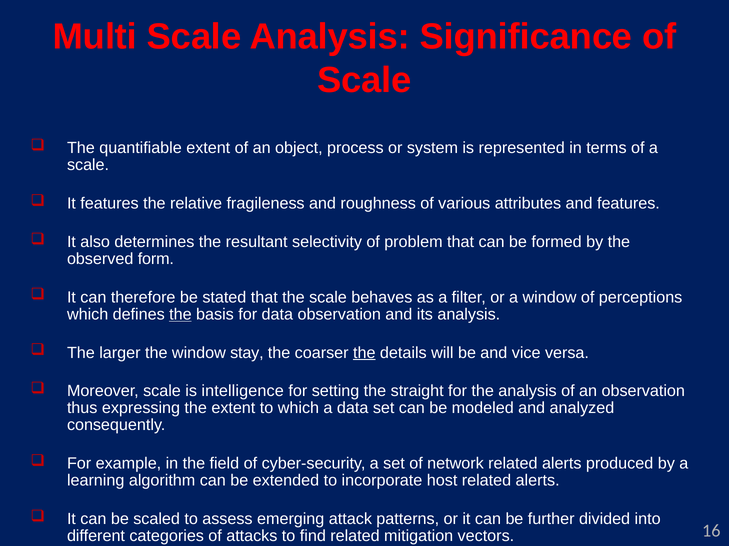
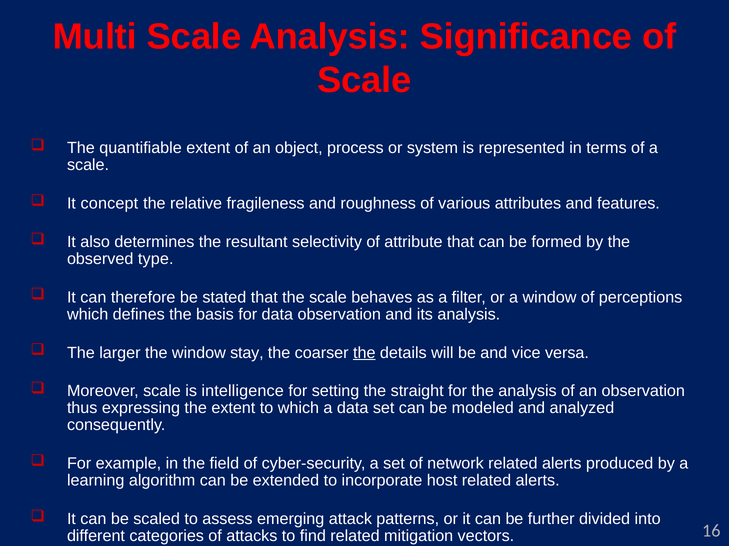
It features: features -> concept
problem: problem -> attribute
form: form -> type
the at (180, 315) underline: present -> none
